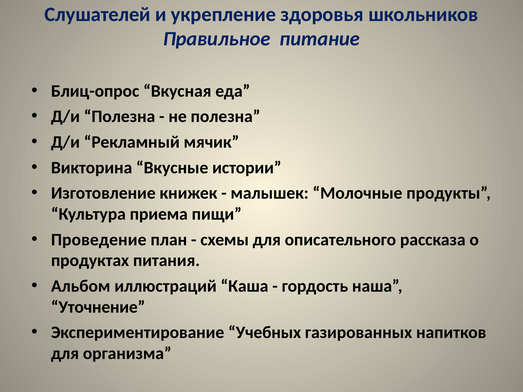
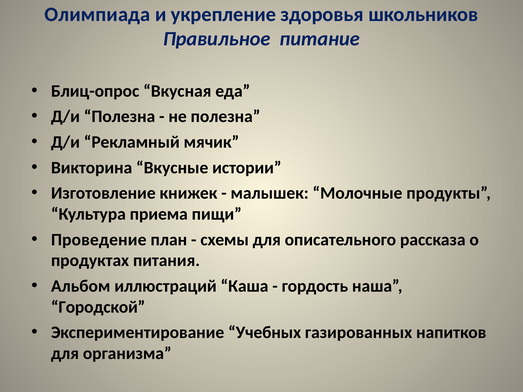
Слушателей: Слушателей -> Олимпиада
Уточнение: Уточнение -> Городской
